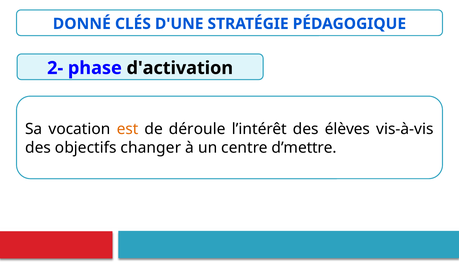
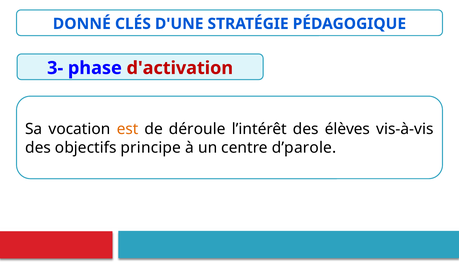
2-: 2- -> 3-
d'activation colour: black -> red
changer: changer -> principe
d’mettre: d’mettre -> d’parole
